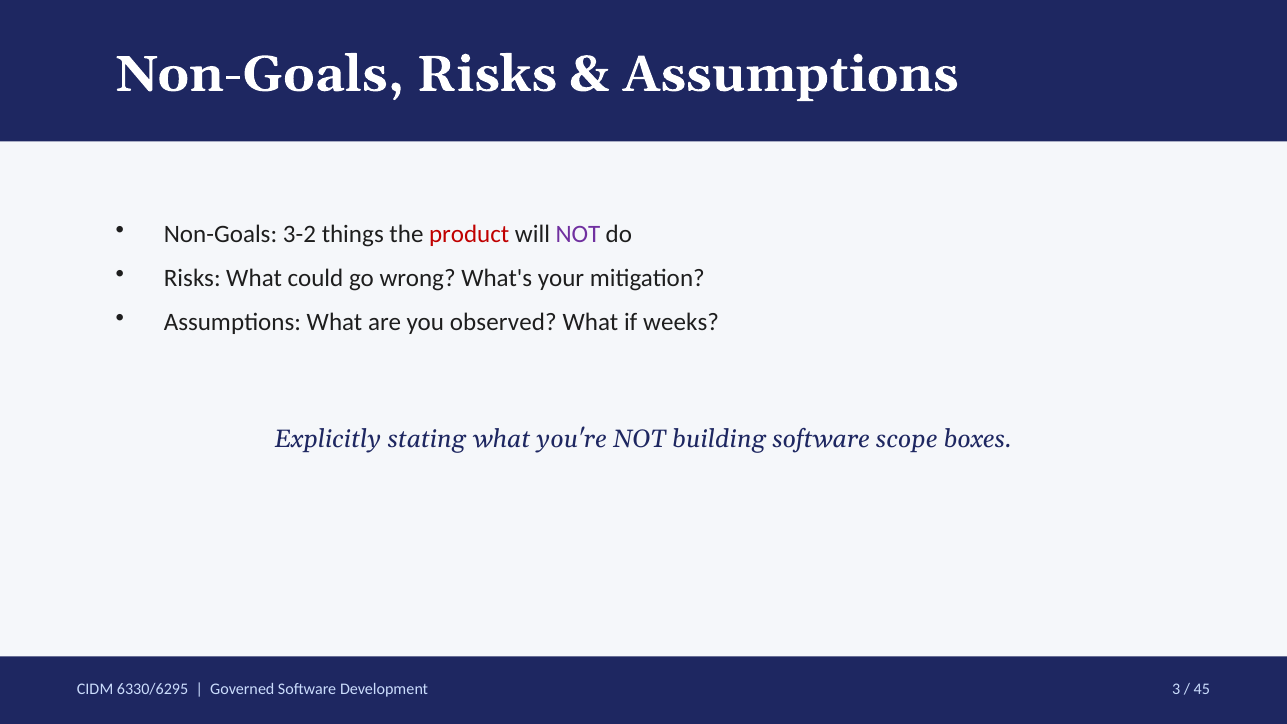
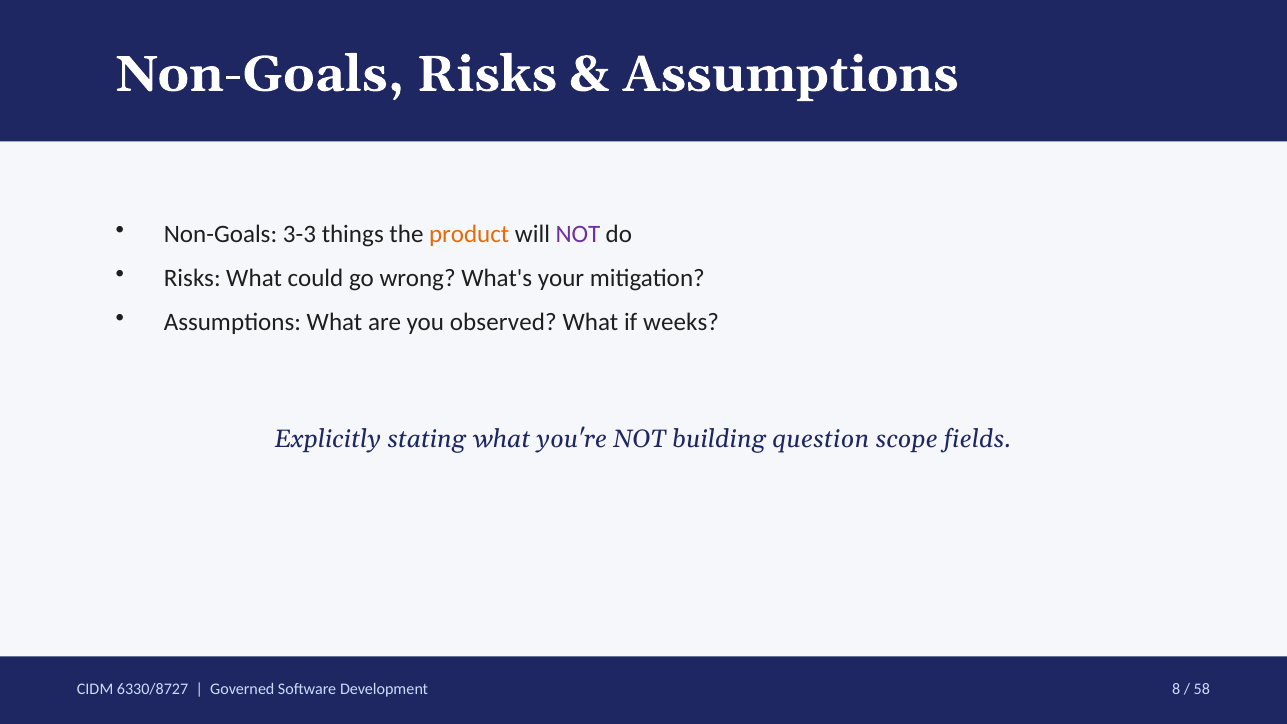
3-2: 3-2 -> 3-3
product colour: red -> orange
building software: software -> question
boxes: boxes -> fields
6330/6295: 6330/6295 -> 6330/8727
3: 3 -> 8
45: 45 -> 58
